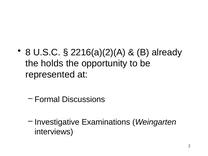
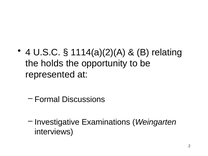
8: 8 -> 4
2216(a)(2)(A: 2216(a)(2)(A -> 1114(a)(2)(A
already: already -> relating
